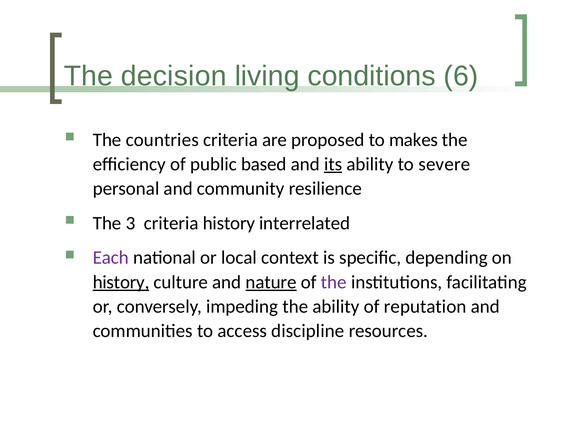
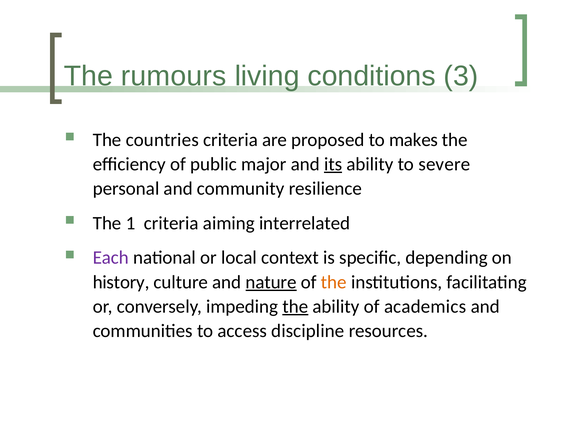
decision: decision -> rumours
6: 6 -> 3
based: based -> major
3: 3 -> 1
criteria history: history -> aiming
history at (121, 282) underline: present -> none
the at (334, 282) colour: purple -> orange
the at (295, 306) underline: none -> present
reputation: reputation -> academics
